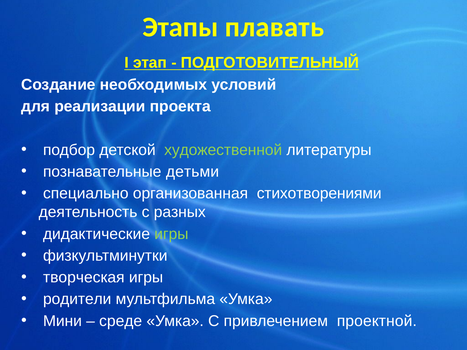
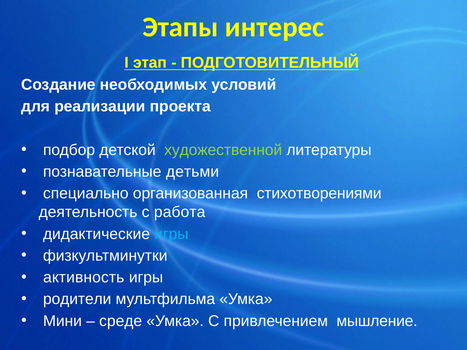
плавать: плавать -> интерес
разных: разных -> работа
игры at (171, 234) colour: light green -> light blue
творческая: творческая -> активность
проектной: проектной -> мышление
